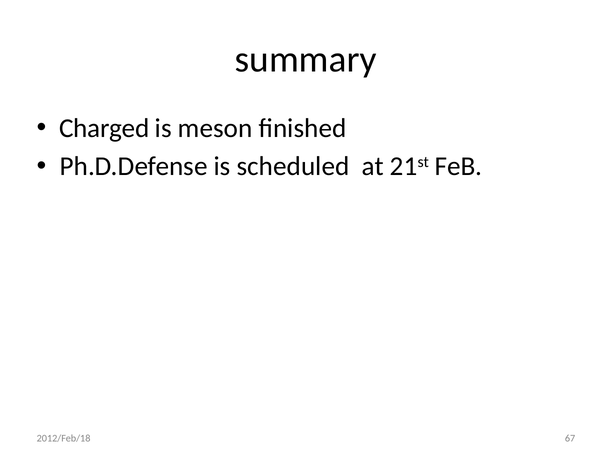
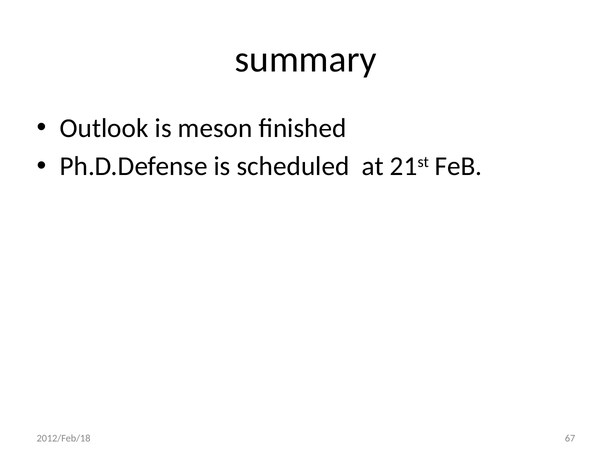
Charged: Charged -> Outlook
